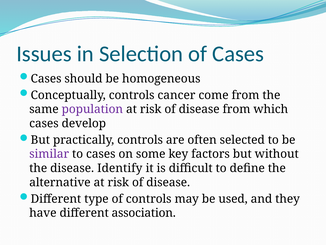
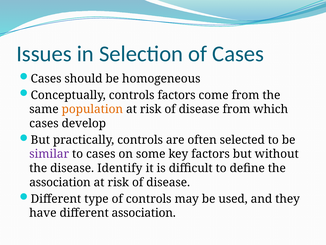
controls cancer: cancer -> factors
population colour: purple -> orange
alternative at (60, 182): alternative -> association
